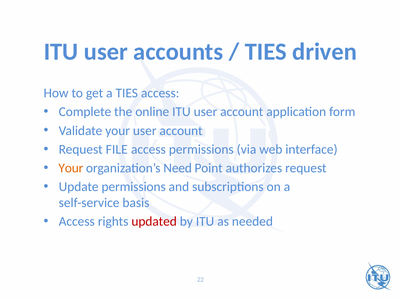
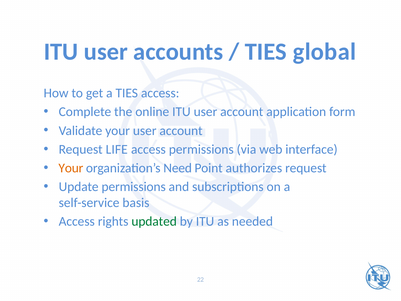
driven: driven -> global
FILE: FILE -> LIFE
updated colour: red -> green
